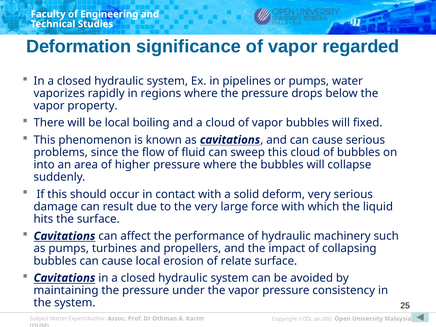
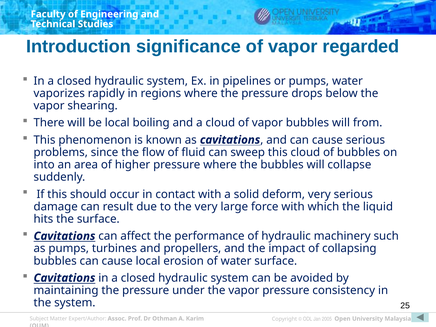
Deformation: Deformation -> Introduction
property: property -> shearing
fixed: fixed -> from
of relate: relate -> water
